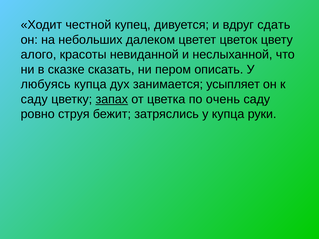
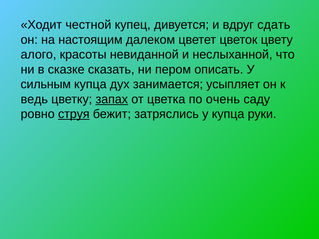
небольших: небольших -> настоящим
любуясь: любуясь -> сильным
саду at (34, 99): саду -> ведь
струя underline: none -> present
